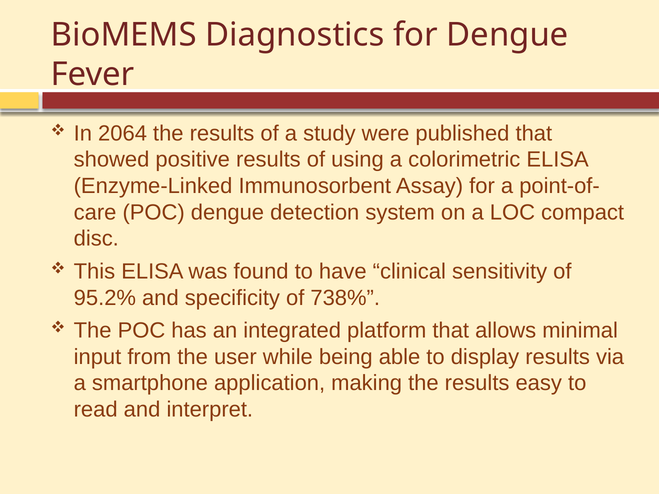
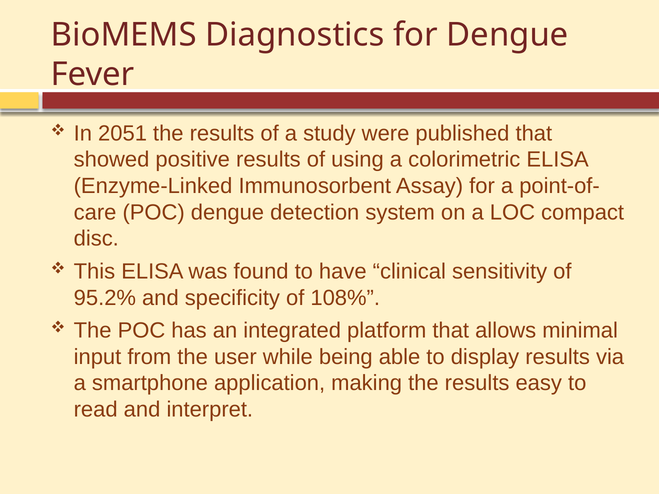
2064: 2064 -> 2051
738%: 738% -> 108%
